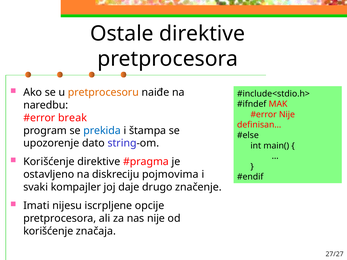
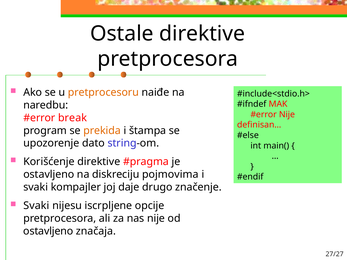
prekida colour: blue -> orange
Imati at (36, 206): Imati -> Svaki
korišćenje at (48, 231): korišćenje -> ostavljeno
